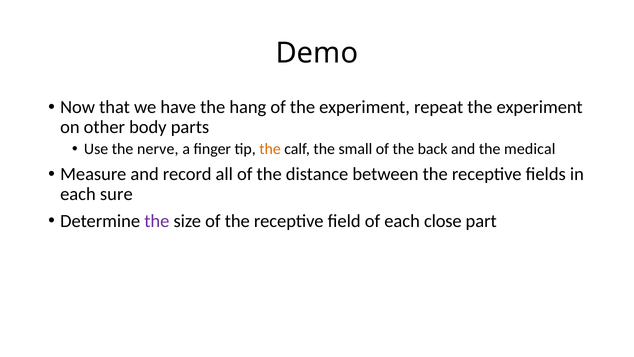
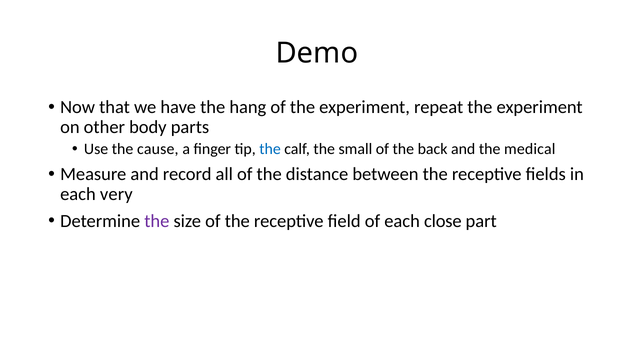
nerve: nerve -> cause
the at (270, 149) colour: orange -> blue
sure: sure -> very
